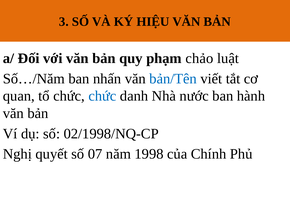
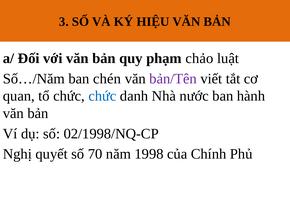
nhấn: nhấn -> chén
bản/Tên colour: blue -> purple
07: 07 -> 70
